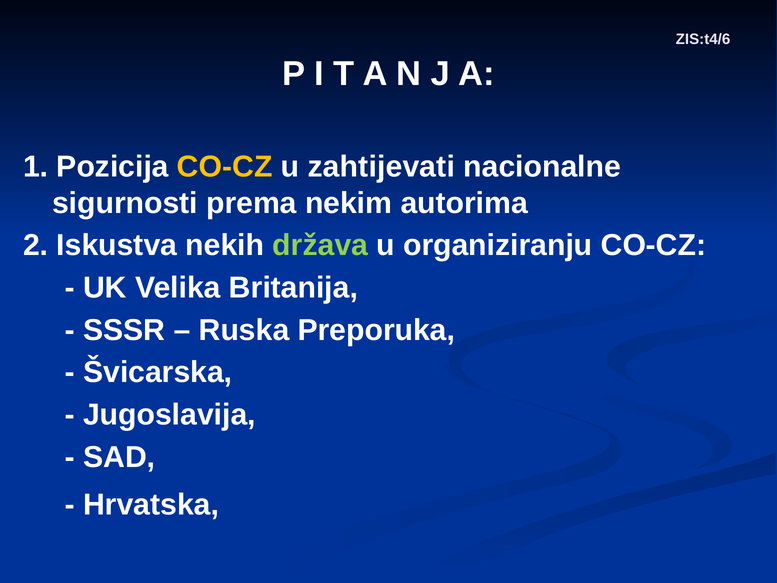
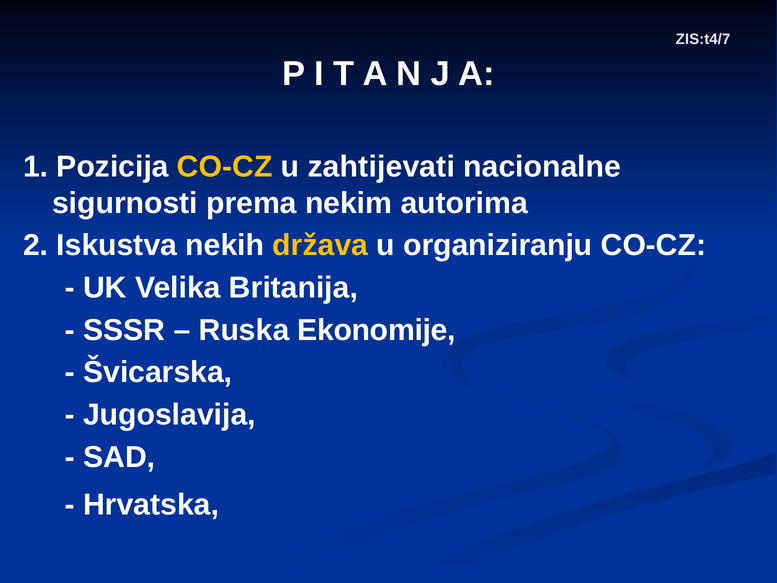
ZIS:t4/6: ZIS:t4/6 -> ZIS:t4/7
država colour: light green -> yellow
Preporuka: Preporuka -> Ekonomije
